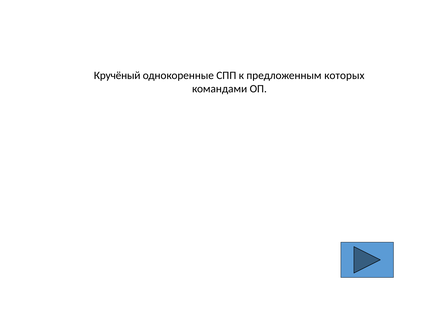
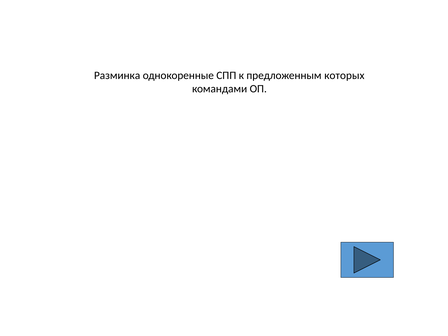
Кручёный: Кручёный -> Разминка
